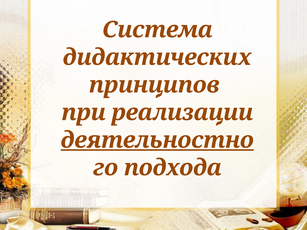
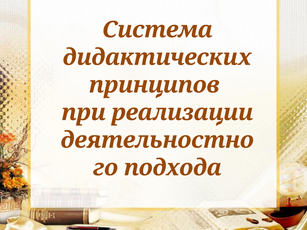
деятельностно underline: present -> none
